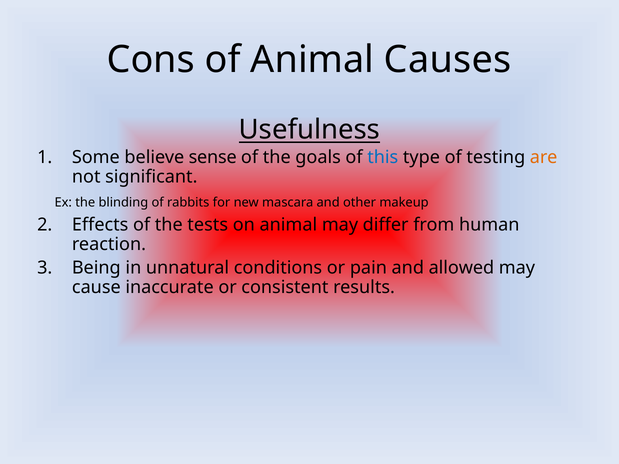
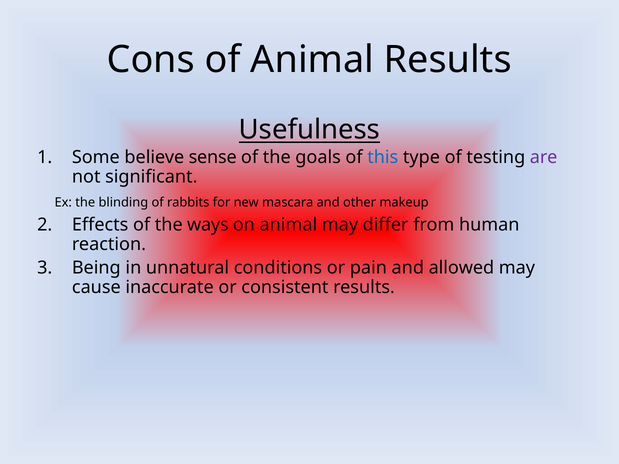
Animal Causes: Causes -> Results
are colour: orange -> purple
tests: tests -> ways
